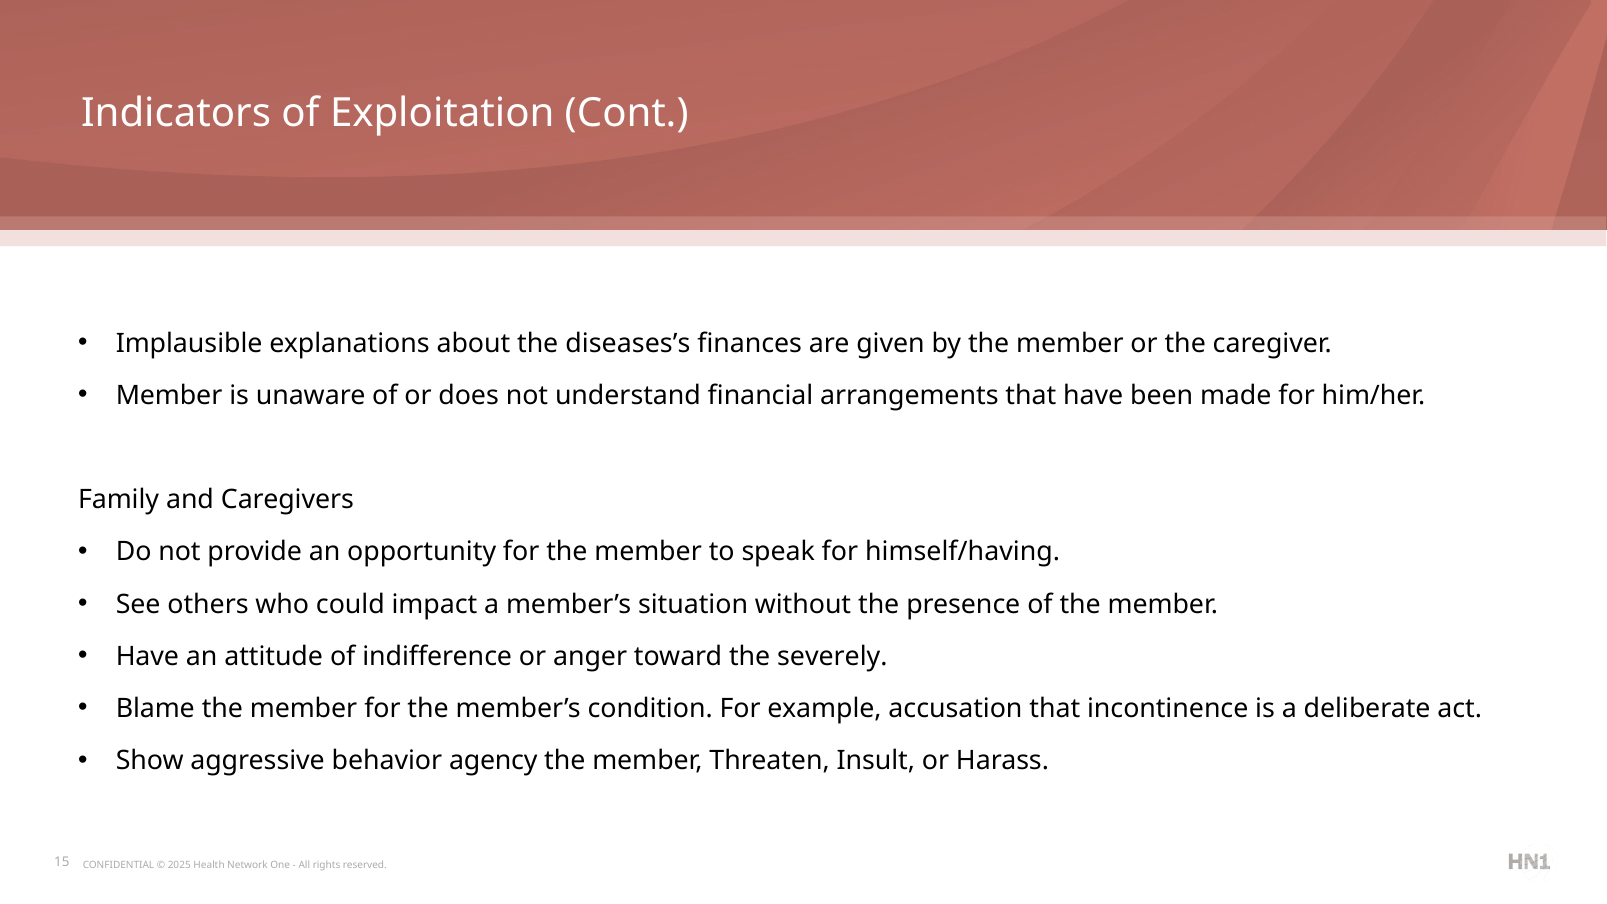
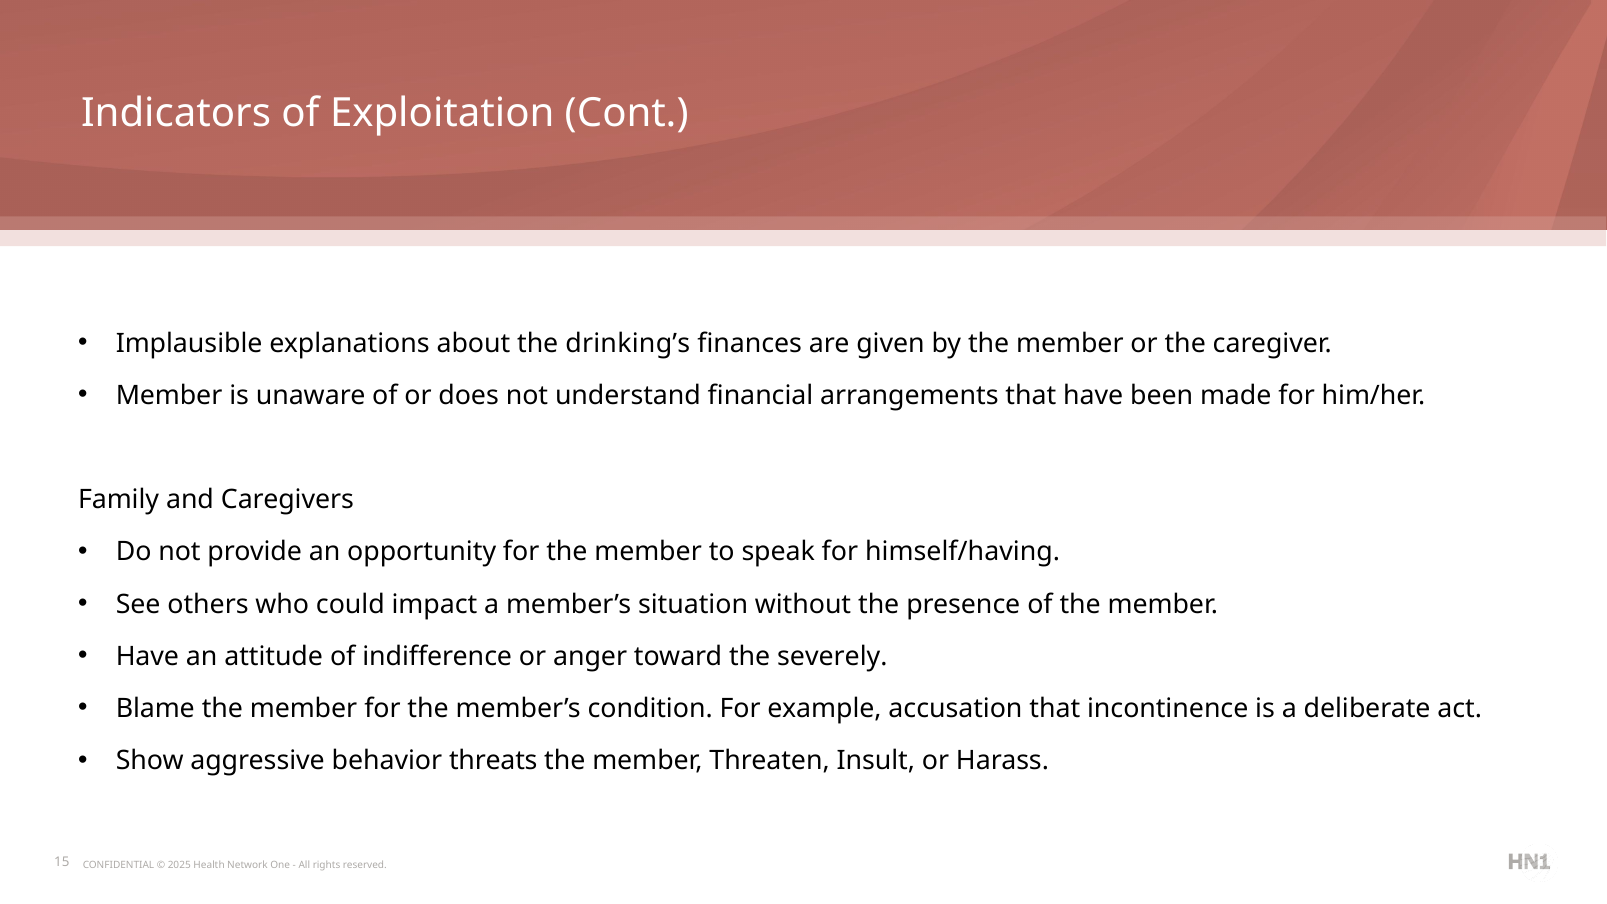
diseases’s: diseases’s -> drinking’s
agency: agency -> threats
